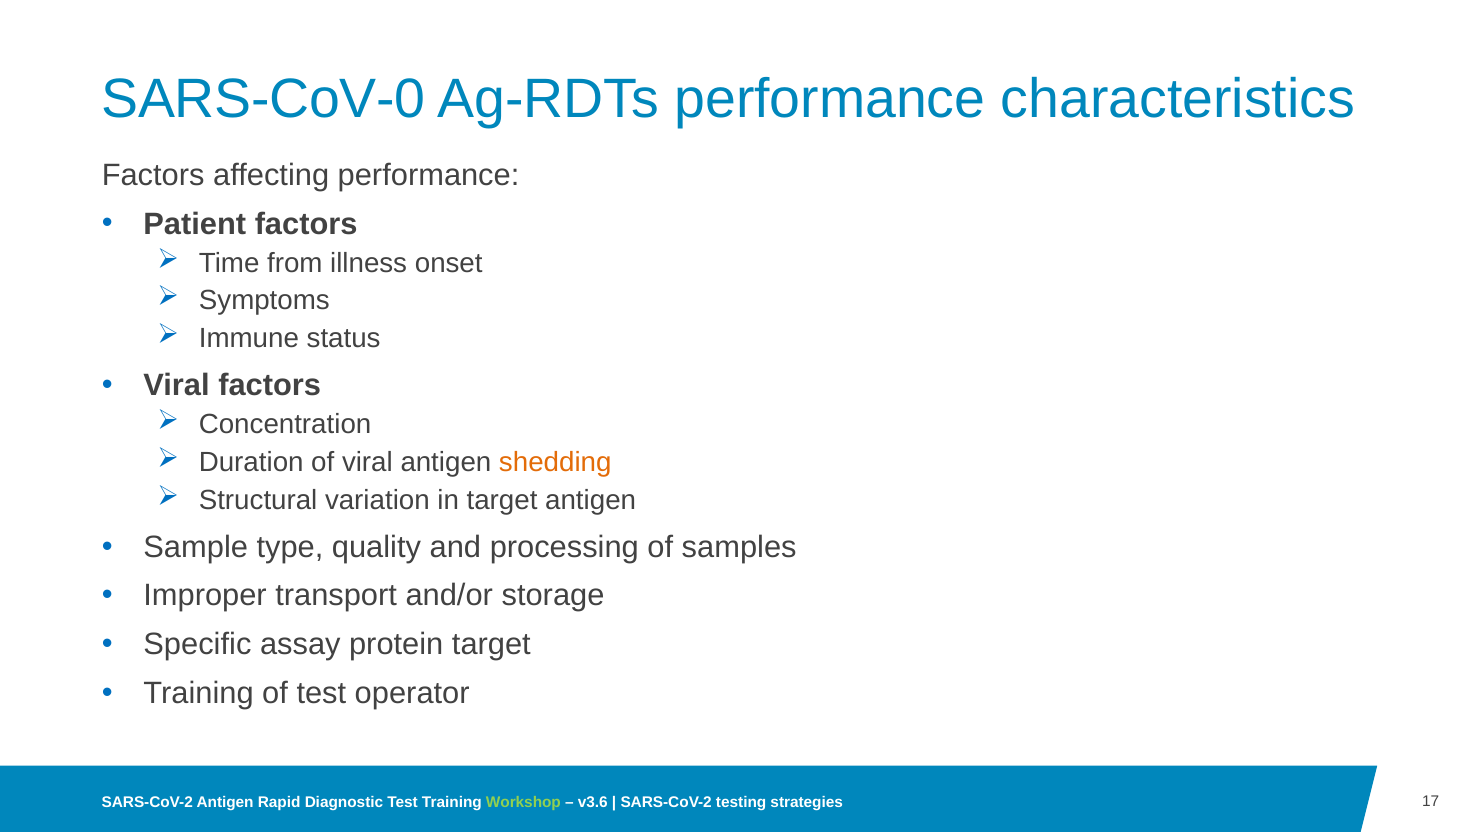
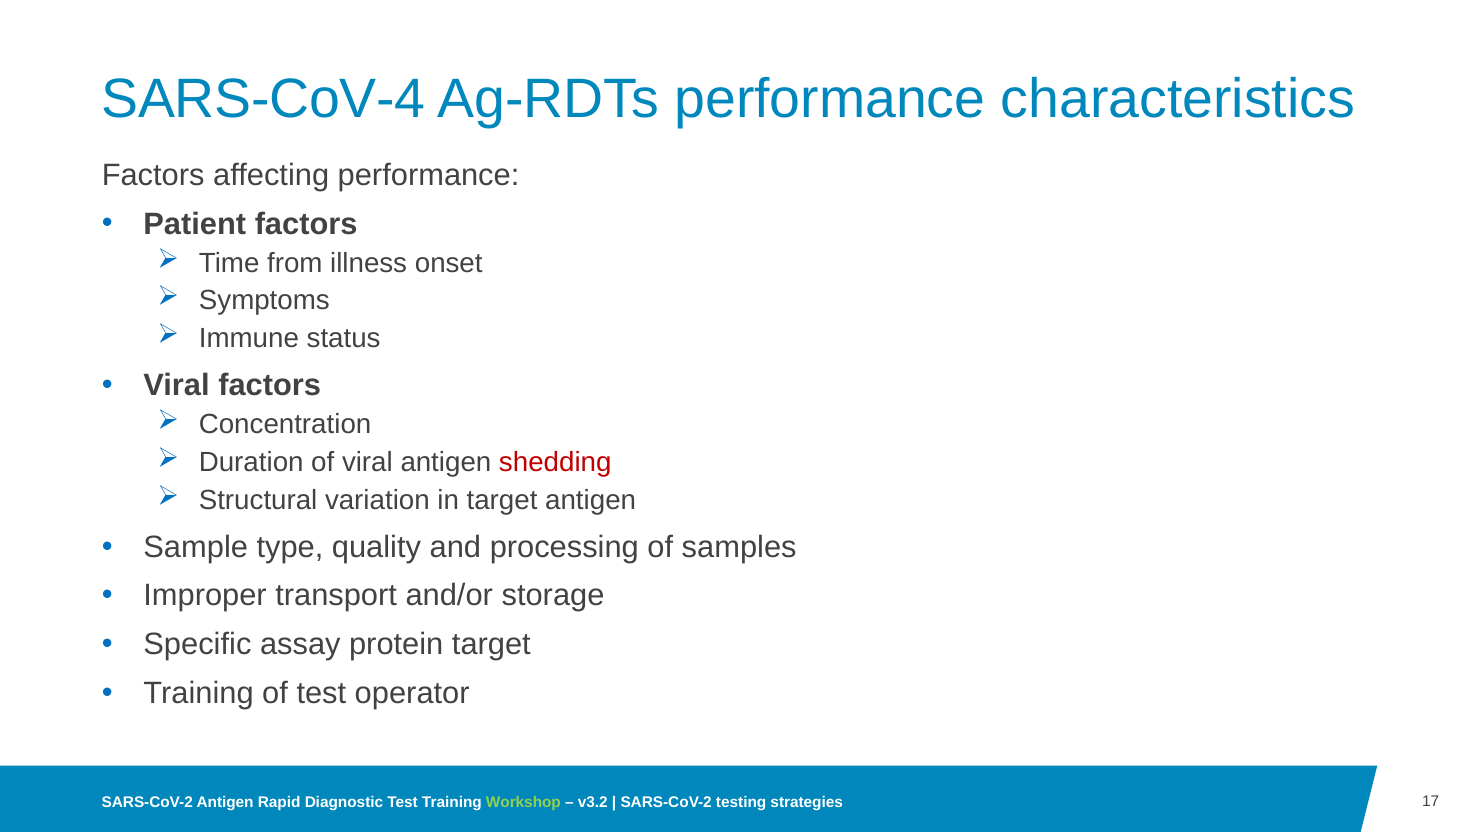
SARS-CoV-0: SARS-CoV-0 -> SARS-CoV-4
shedding colour: orange -> red
v3.6: v3.6 -> v3.2
